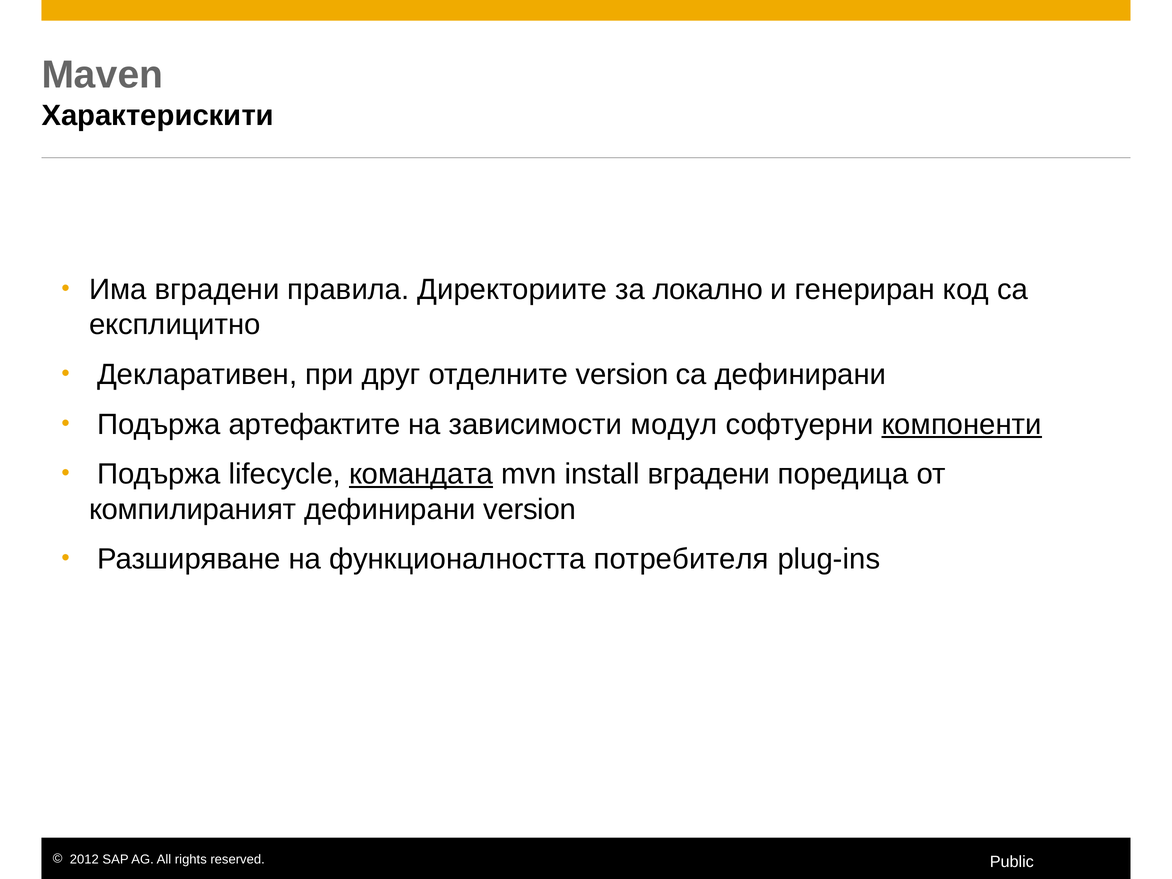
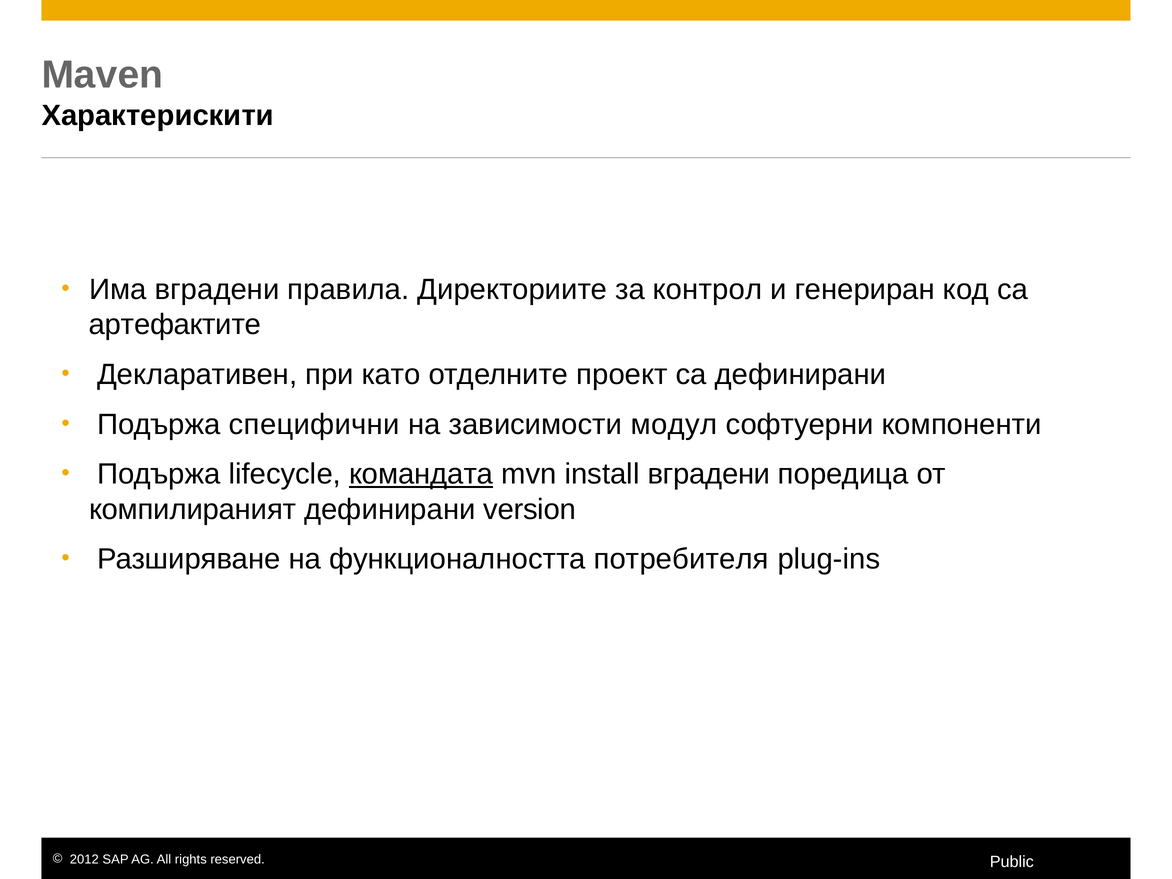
локално: локално -> контрол
експлицитно: експлицитно -> артефактите
друг: друг -> като
отделните version: version -> проект
артефактите: артефактите -> специфични
компоненти underline: present -> none
